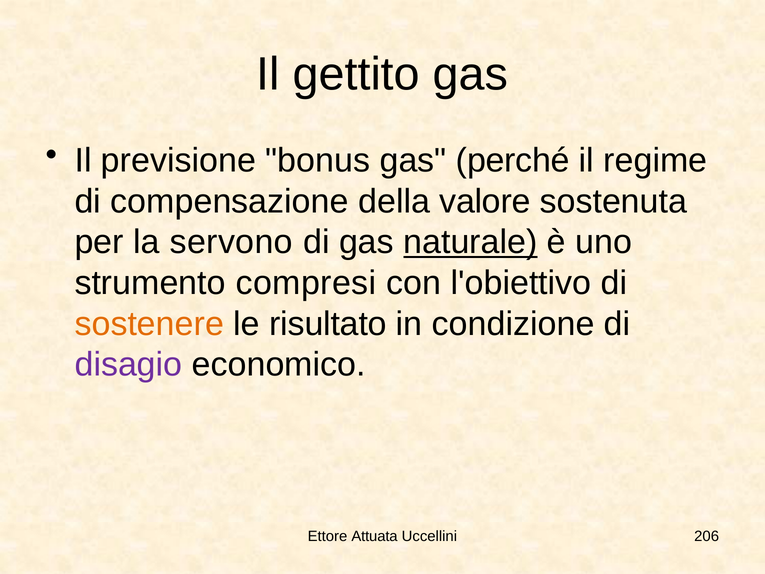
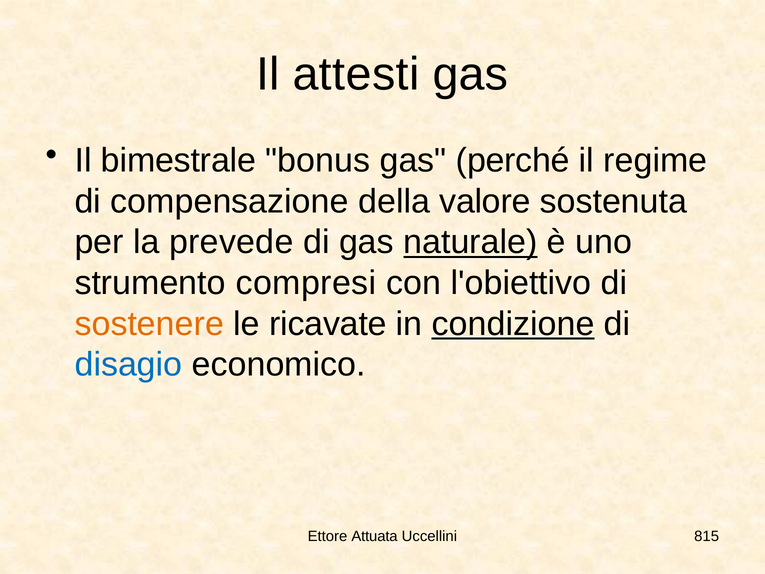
gettito: gettito -> attesti
previsione: previsione -> bimestrale
servono: servono -> prevede
risultato: risultato -> ricavate
condizione underline: none -> present
disagio colour: purple -> blue
206: 206 -> 815
